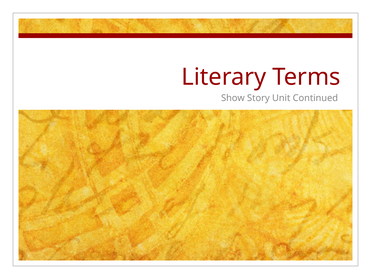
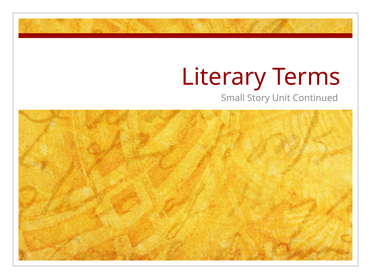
Show: Show -> Small
